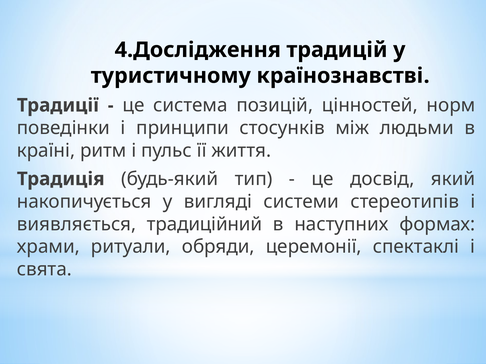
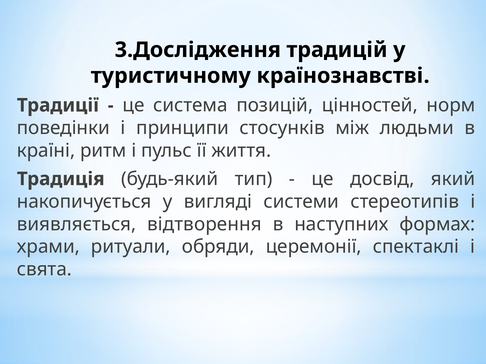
4.Дослідження: 4.Дослідження -> 3.Дослідження
традиційний: традиційний -> відтворення
